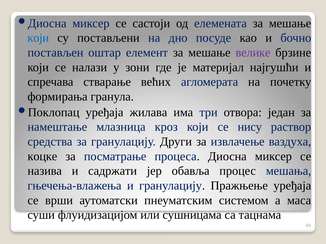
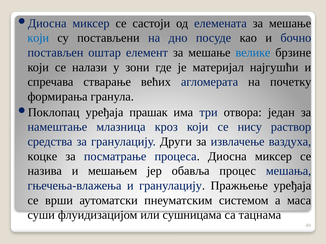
велике colour: purple -> blue
жилава: жилава -> прашак
садржати: садржати -> мешањем
